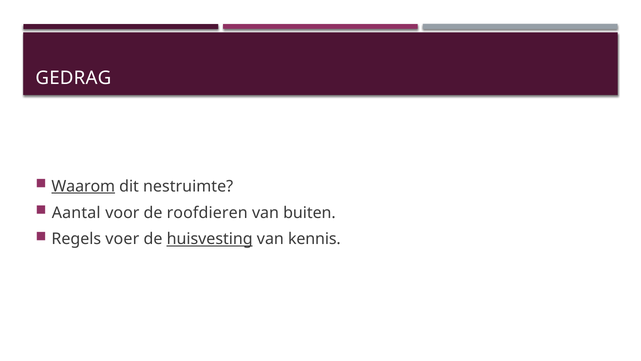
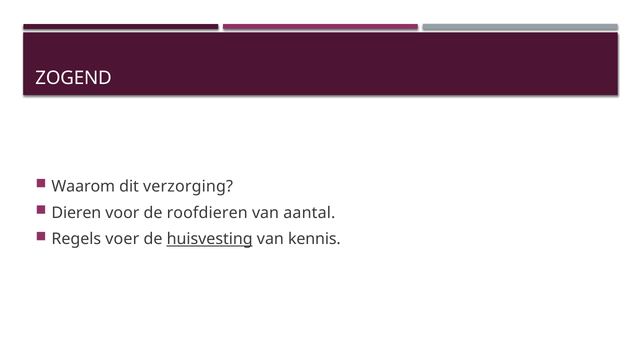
GEDRAG: GEDRAG -> ZOGEND
Waarom underline: present -> none
nestruimte: nestruimte -> verzorging
Aantal: Aantal -> Dieren
buiten: buiten -> aantal
